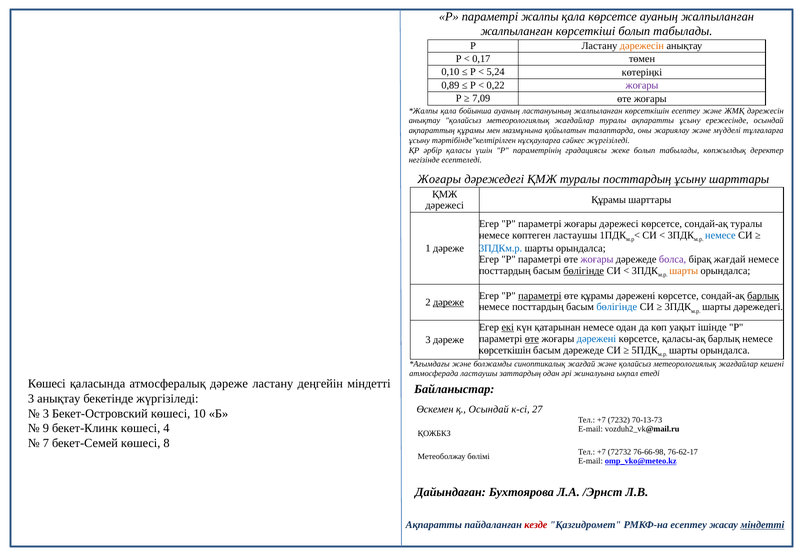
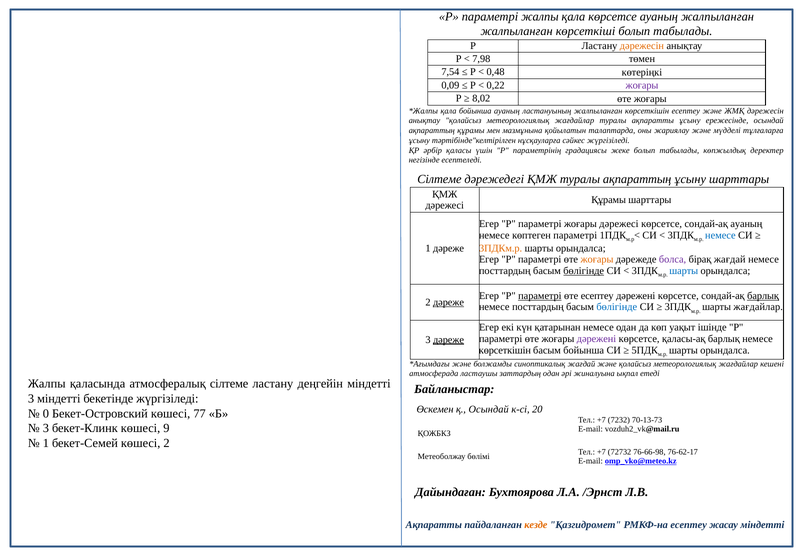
0,17: 0,17 -> 7,98
0,10: 0,10 -> 7,54
5,24: 5,24 -> 0,48
0,89: 0,89 -> 0,09
7,09: 7,09 -> 8,02
Жоғары at (439, 179): Жоғары -> Сілтеме
туралы посттардың: посттардың -> ақпараттың
сондай-ақ туралы: туралы -> ауаның
көптеген ластаушы: ластаушы -> параметрі
3ПДКм.р colour: blue -> orange
жоғары at (597, 260) colour: purple -> orange
шарты at (684, 271) colour: orange -> blue
өте құрамы: құрамы -> есептеу
шарты дәрежедегі: дәрежедегі -> жағдайлар
екі underline: present -> none
өте at (532, 339) underline: present -> none
дәрежені at (597, 339) colour: blue -> purple
дәреже at (449, 340) underline: none -> present
басым дәрежеде: дәрежеде -> бойынша
Көшесі at (47, 384): Көшесі -> Жалпы
атмосфералық дәреже: дәреже -> сілтеме
3 анықтау: анықтау -> міндетті
27: 27 -> 20
3 at (46, 413): 3 -> 0
10: 10 -> 77
9 at (46, 428): 9 -> 3
4: 4 -> 9
7 at (46, 443): 7 -> 1
көшесі 8: 8 -> 2
кезде colour: red -> orange
міндетті at (762, 525) underline: present -> none
